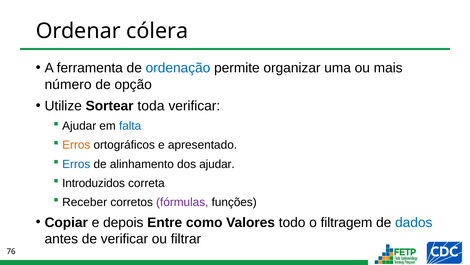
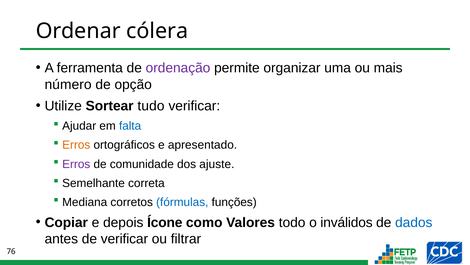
ordenação colour: blue -> purple
toda: toda -> tudo
Erros at (76, 164) colour: blue -> purple
alinhamento: alinhamento -> comunidade
dos ajudar: ajudar -> ajuste
Introduzidos: Introduzidos -> Semelhante
Receber: Receber -> Mediana
fórmulas colour: purple -> blue
Entre: Entre -> Ícone
filtragem: filtragem -> inválidos
